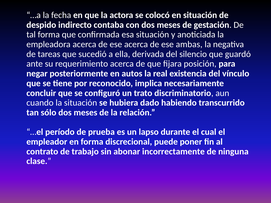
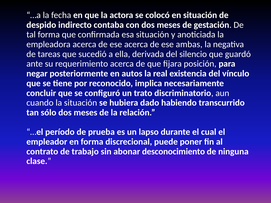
incorrectamente: incorrectamente -> desconocimiento
